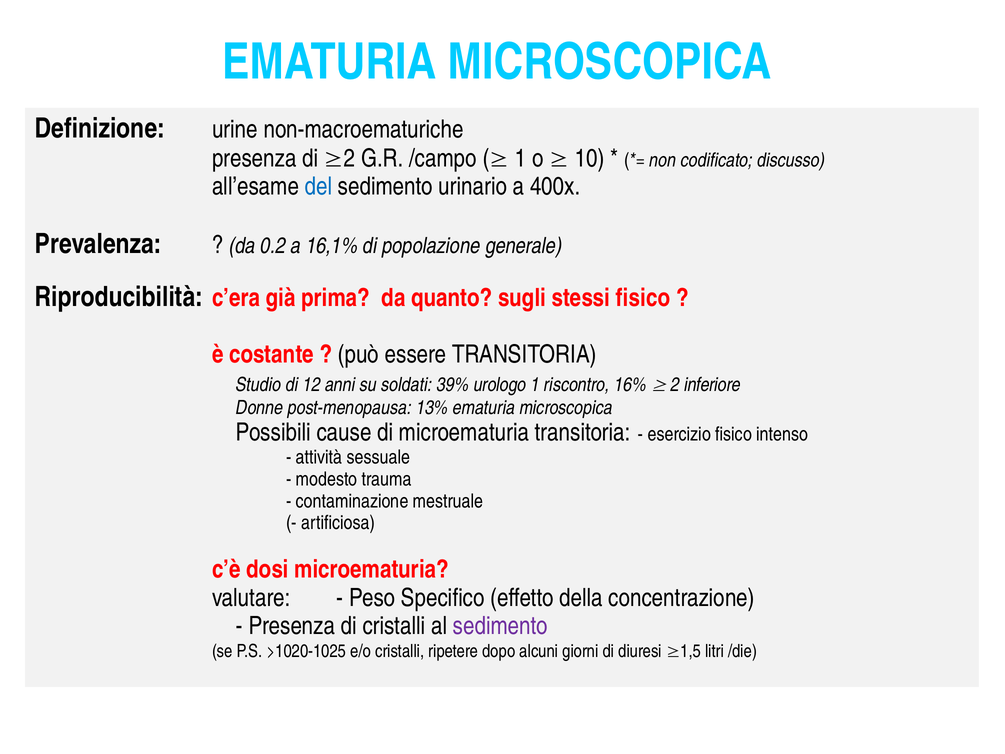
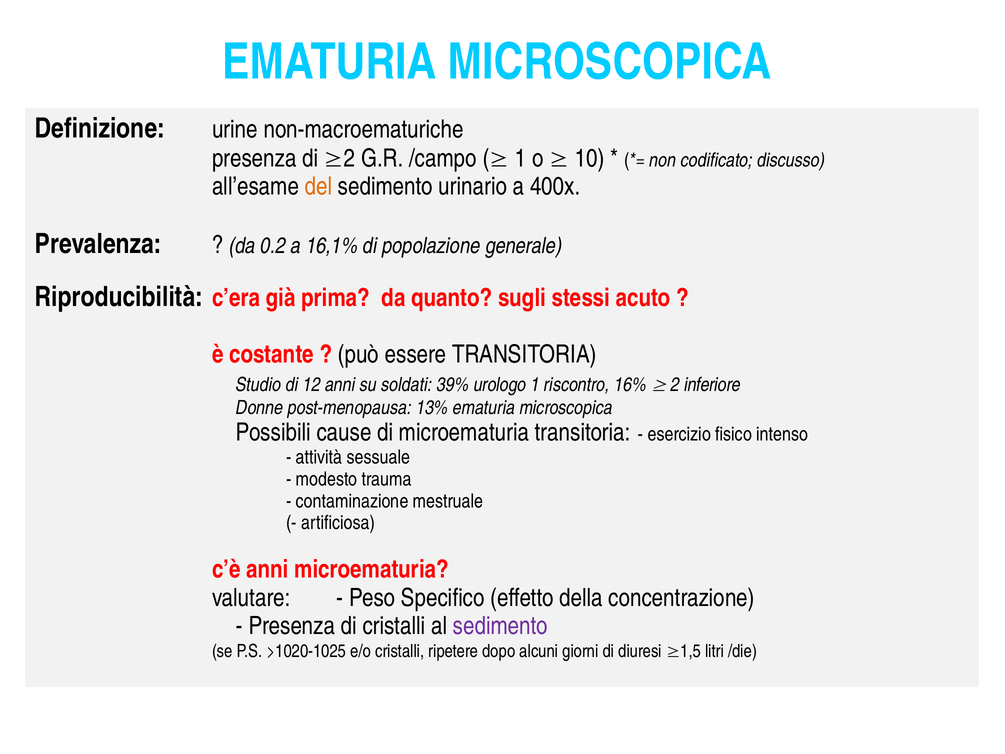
del colour: blue -> orange
stessi fisico: fisico -> acuto
c’è dosi: dosi -> anni
